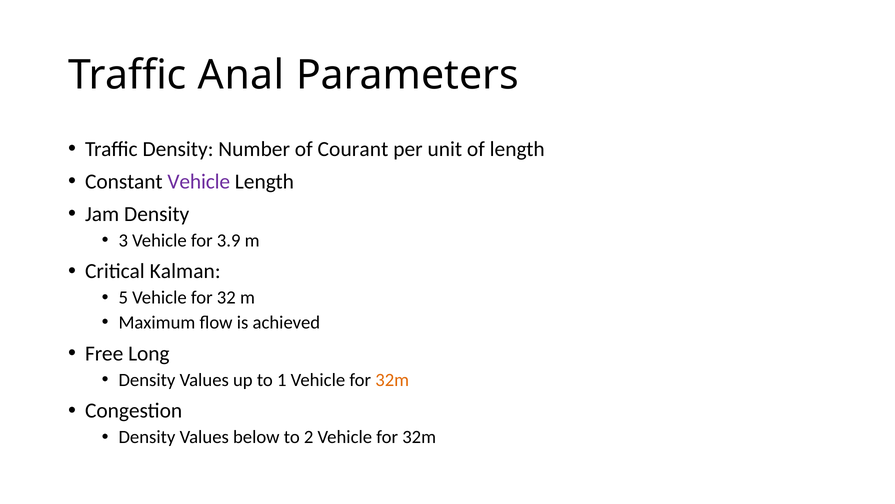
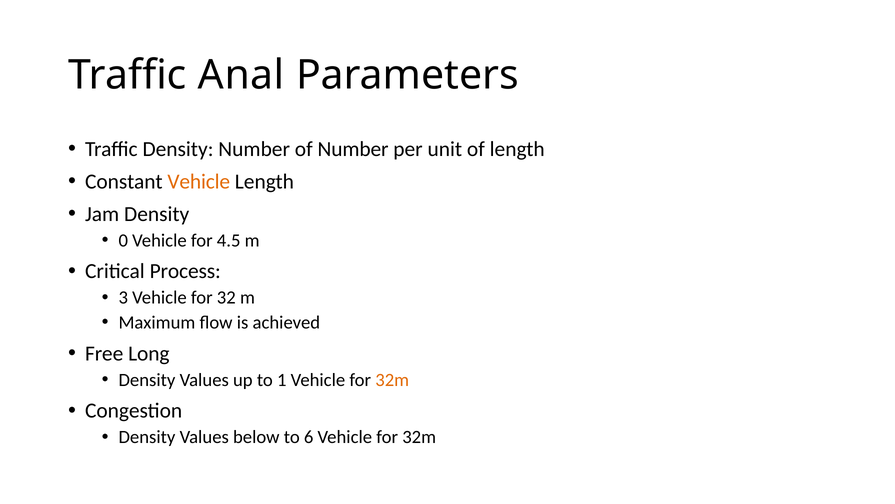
of Courant: Courant -> Number
Vehicle at (199, 181) colour: purple -> orange
3: 3 -> 0
3.9: 3.9 -> 4.5
Kalman: Kalman -> Process
5: 5 -> 3
2: 2 -> 6
